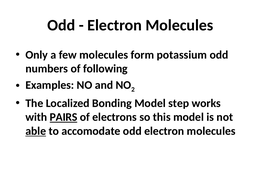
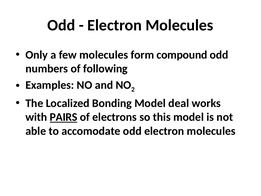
potassium: potassium -> compound
step: step -> deal
able underline: present -> none
